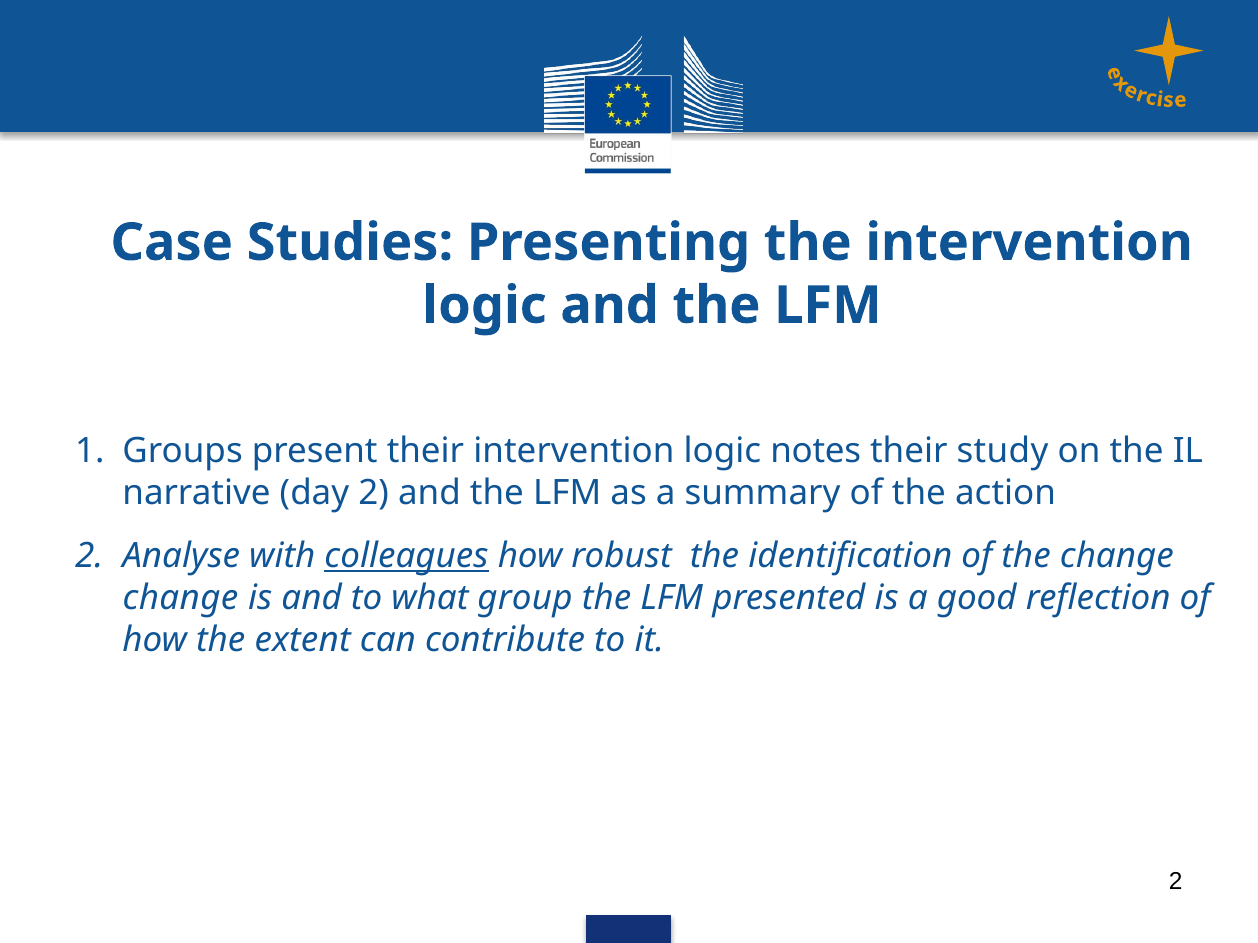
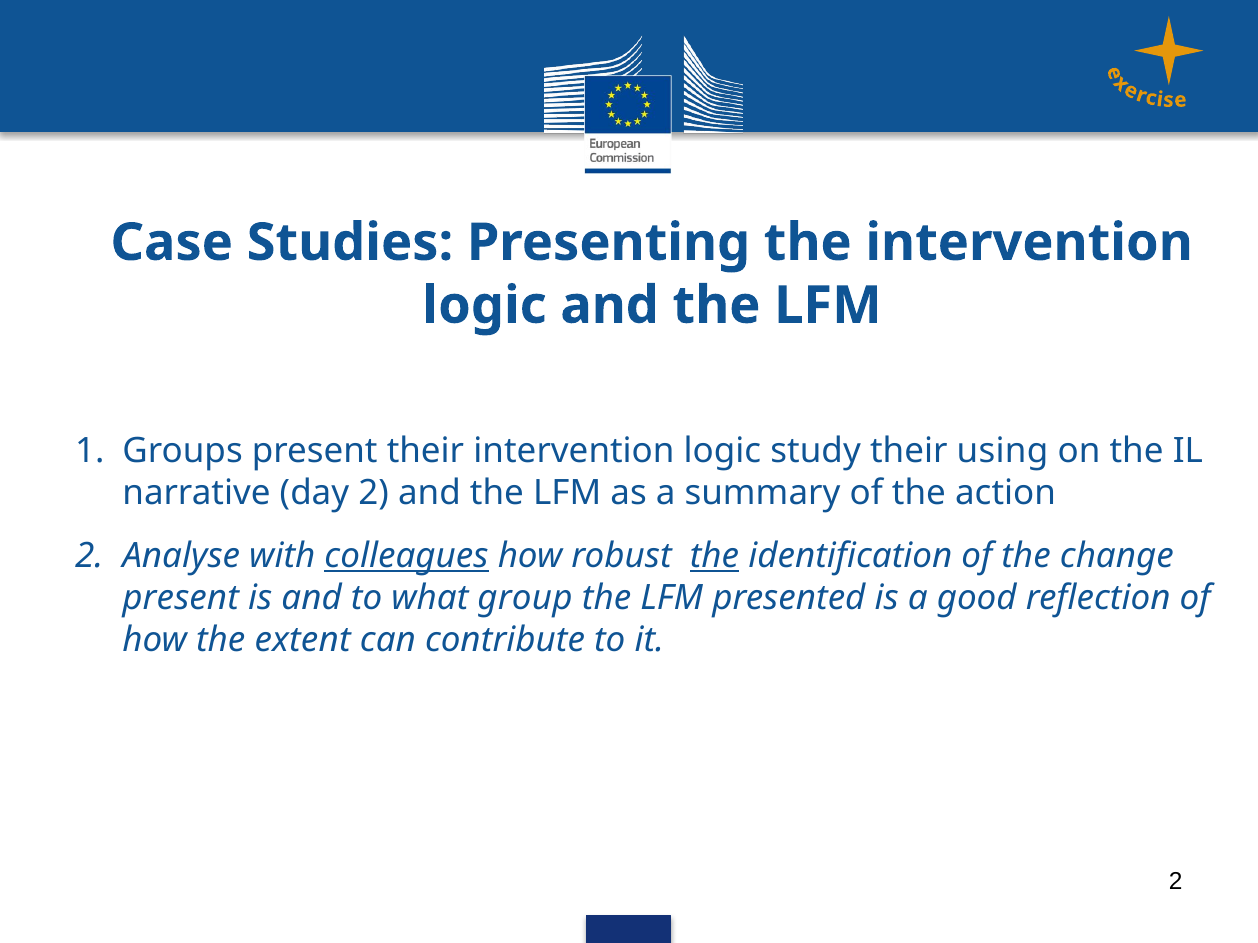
notes: notes -> study
study: study -> using
the at (714, 556) underline: none -> present
change at (181, 598): change -> present
